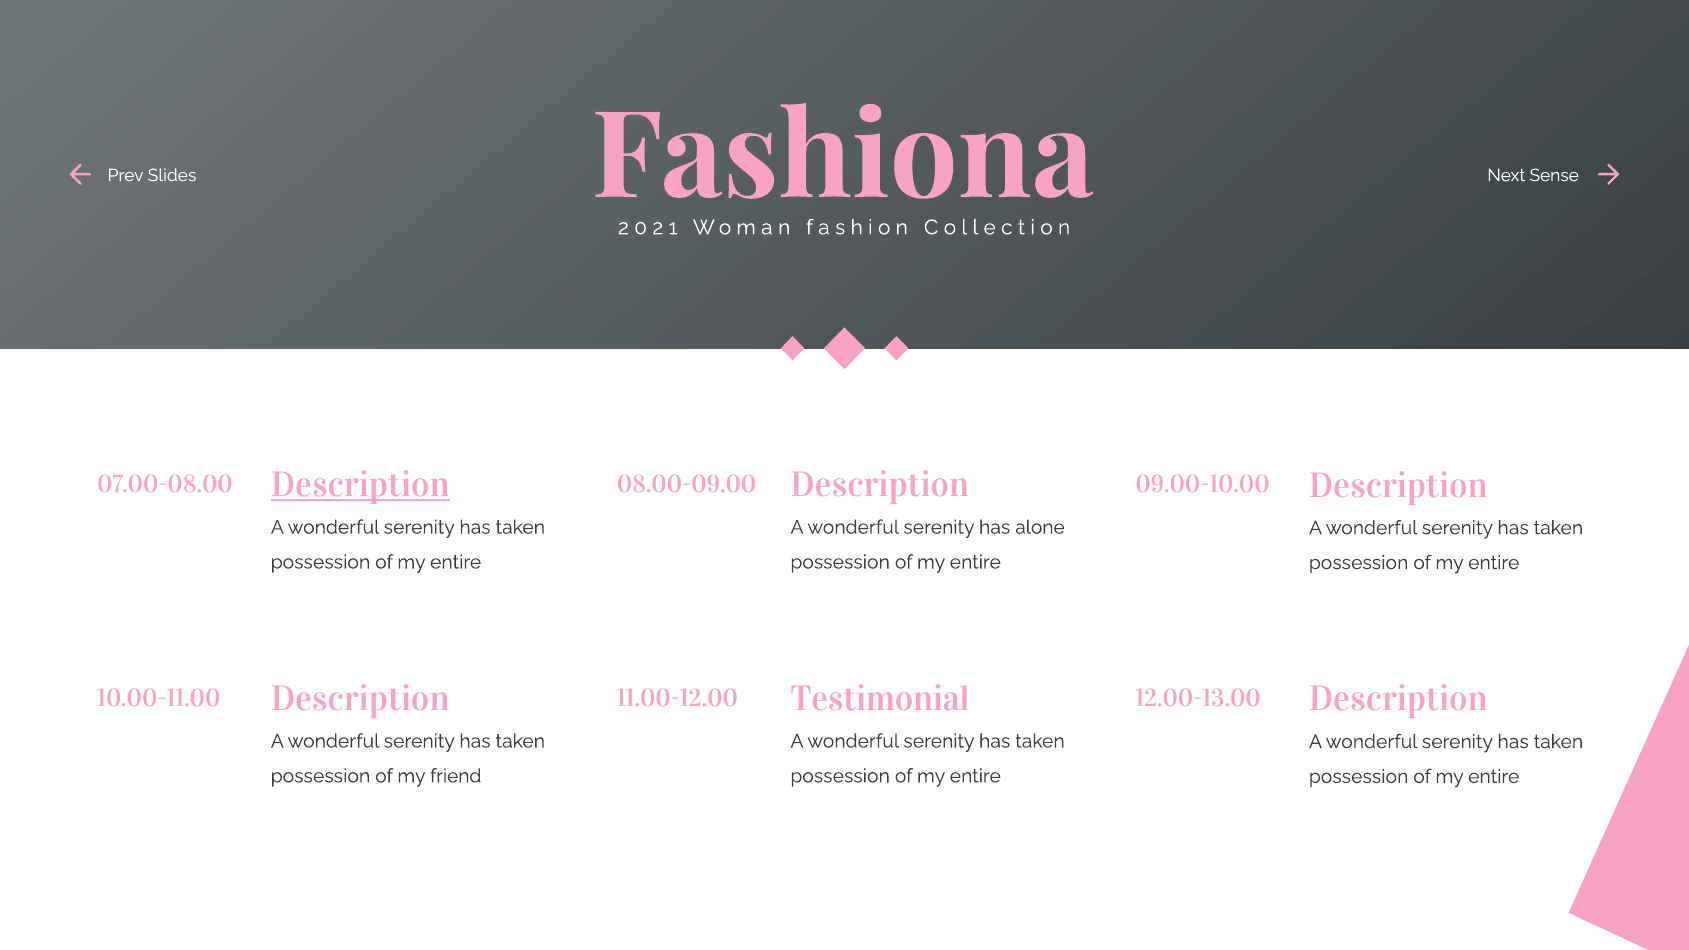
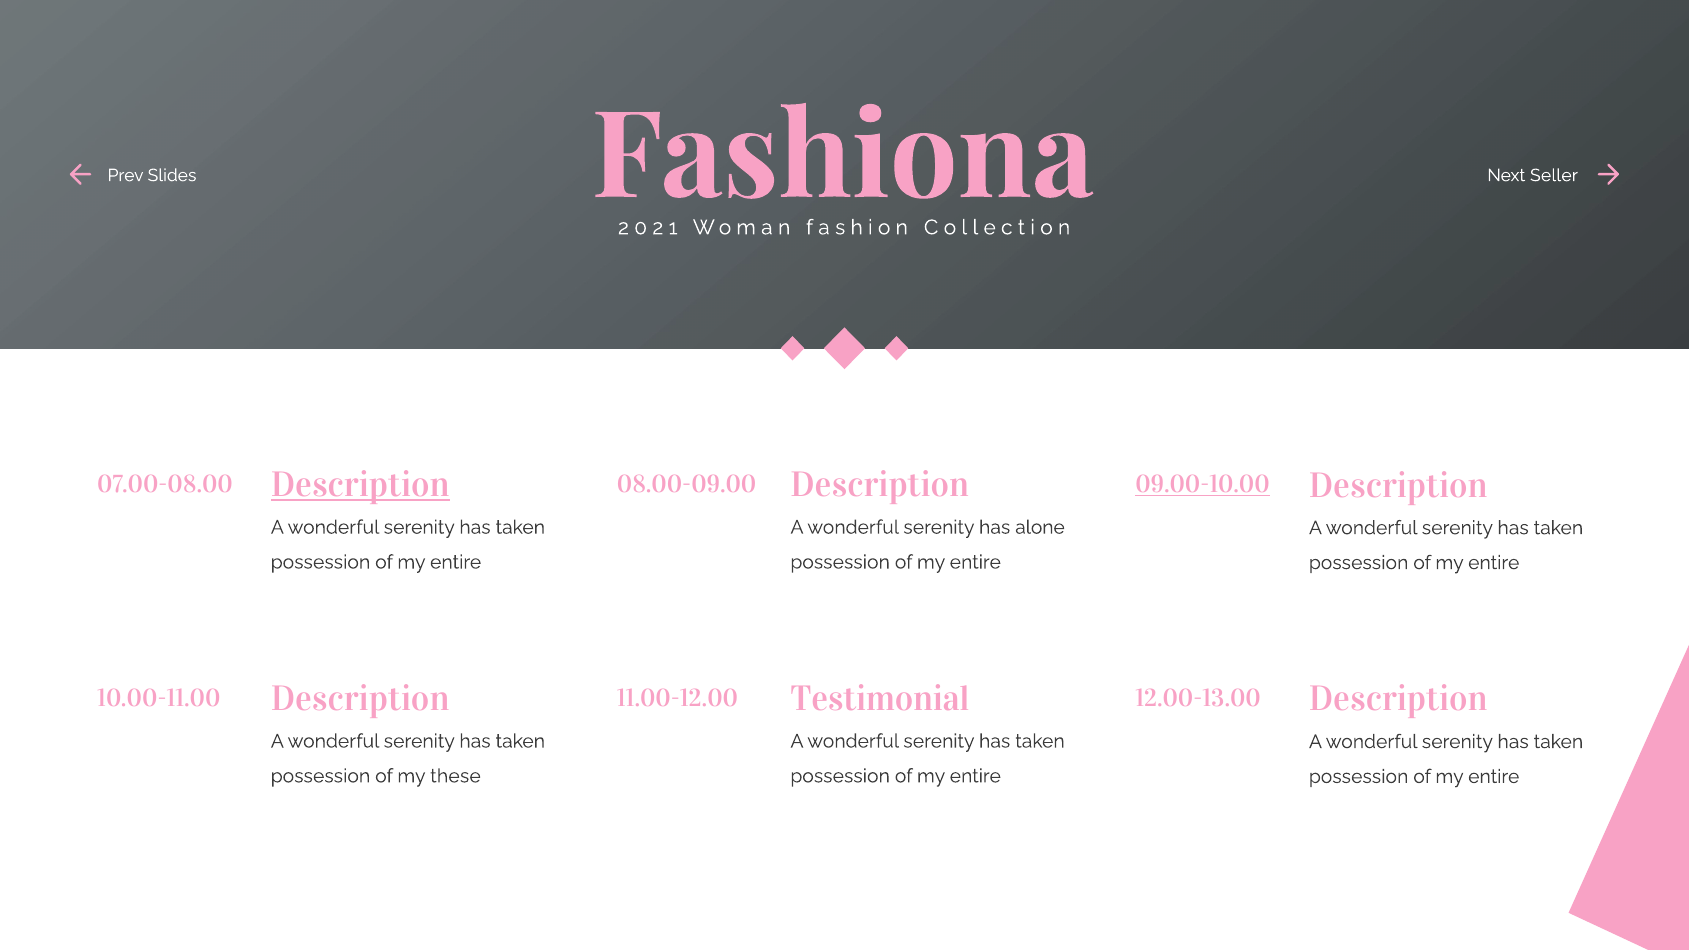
Sense: Sense -> Seller
09.00-10.00 underline: none -> present
friend: friend -> these
